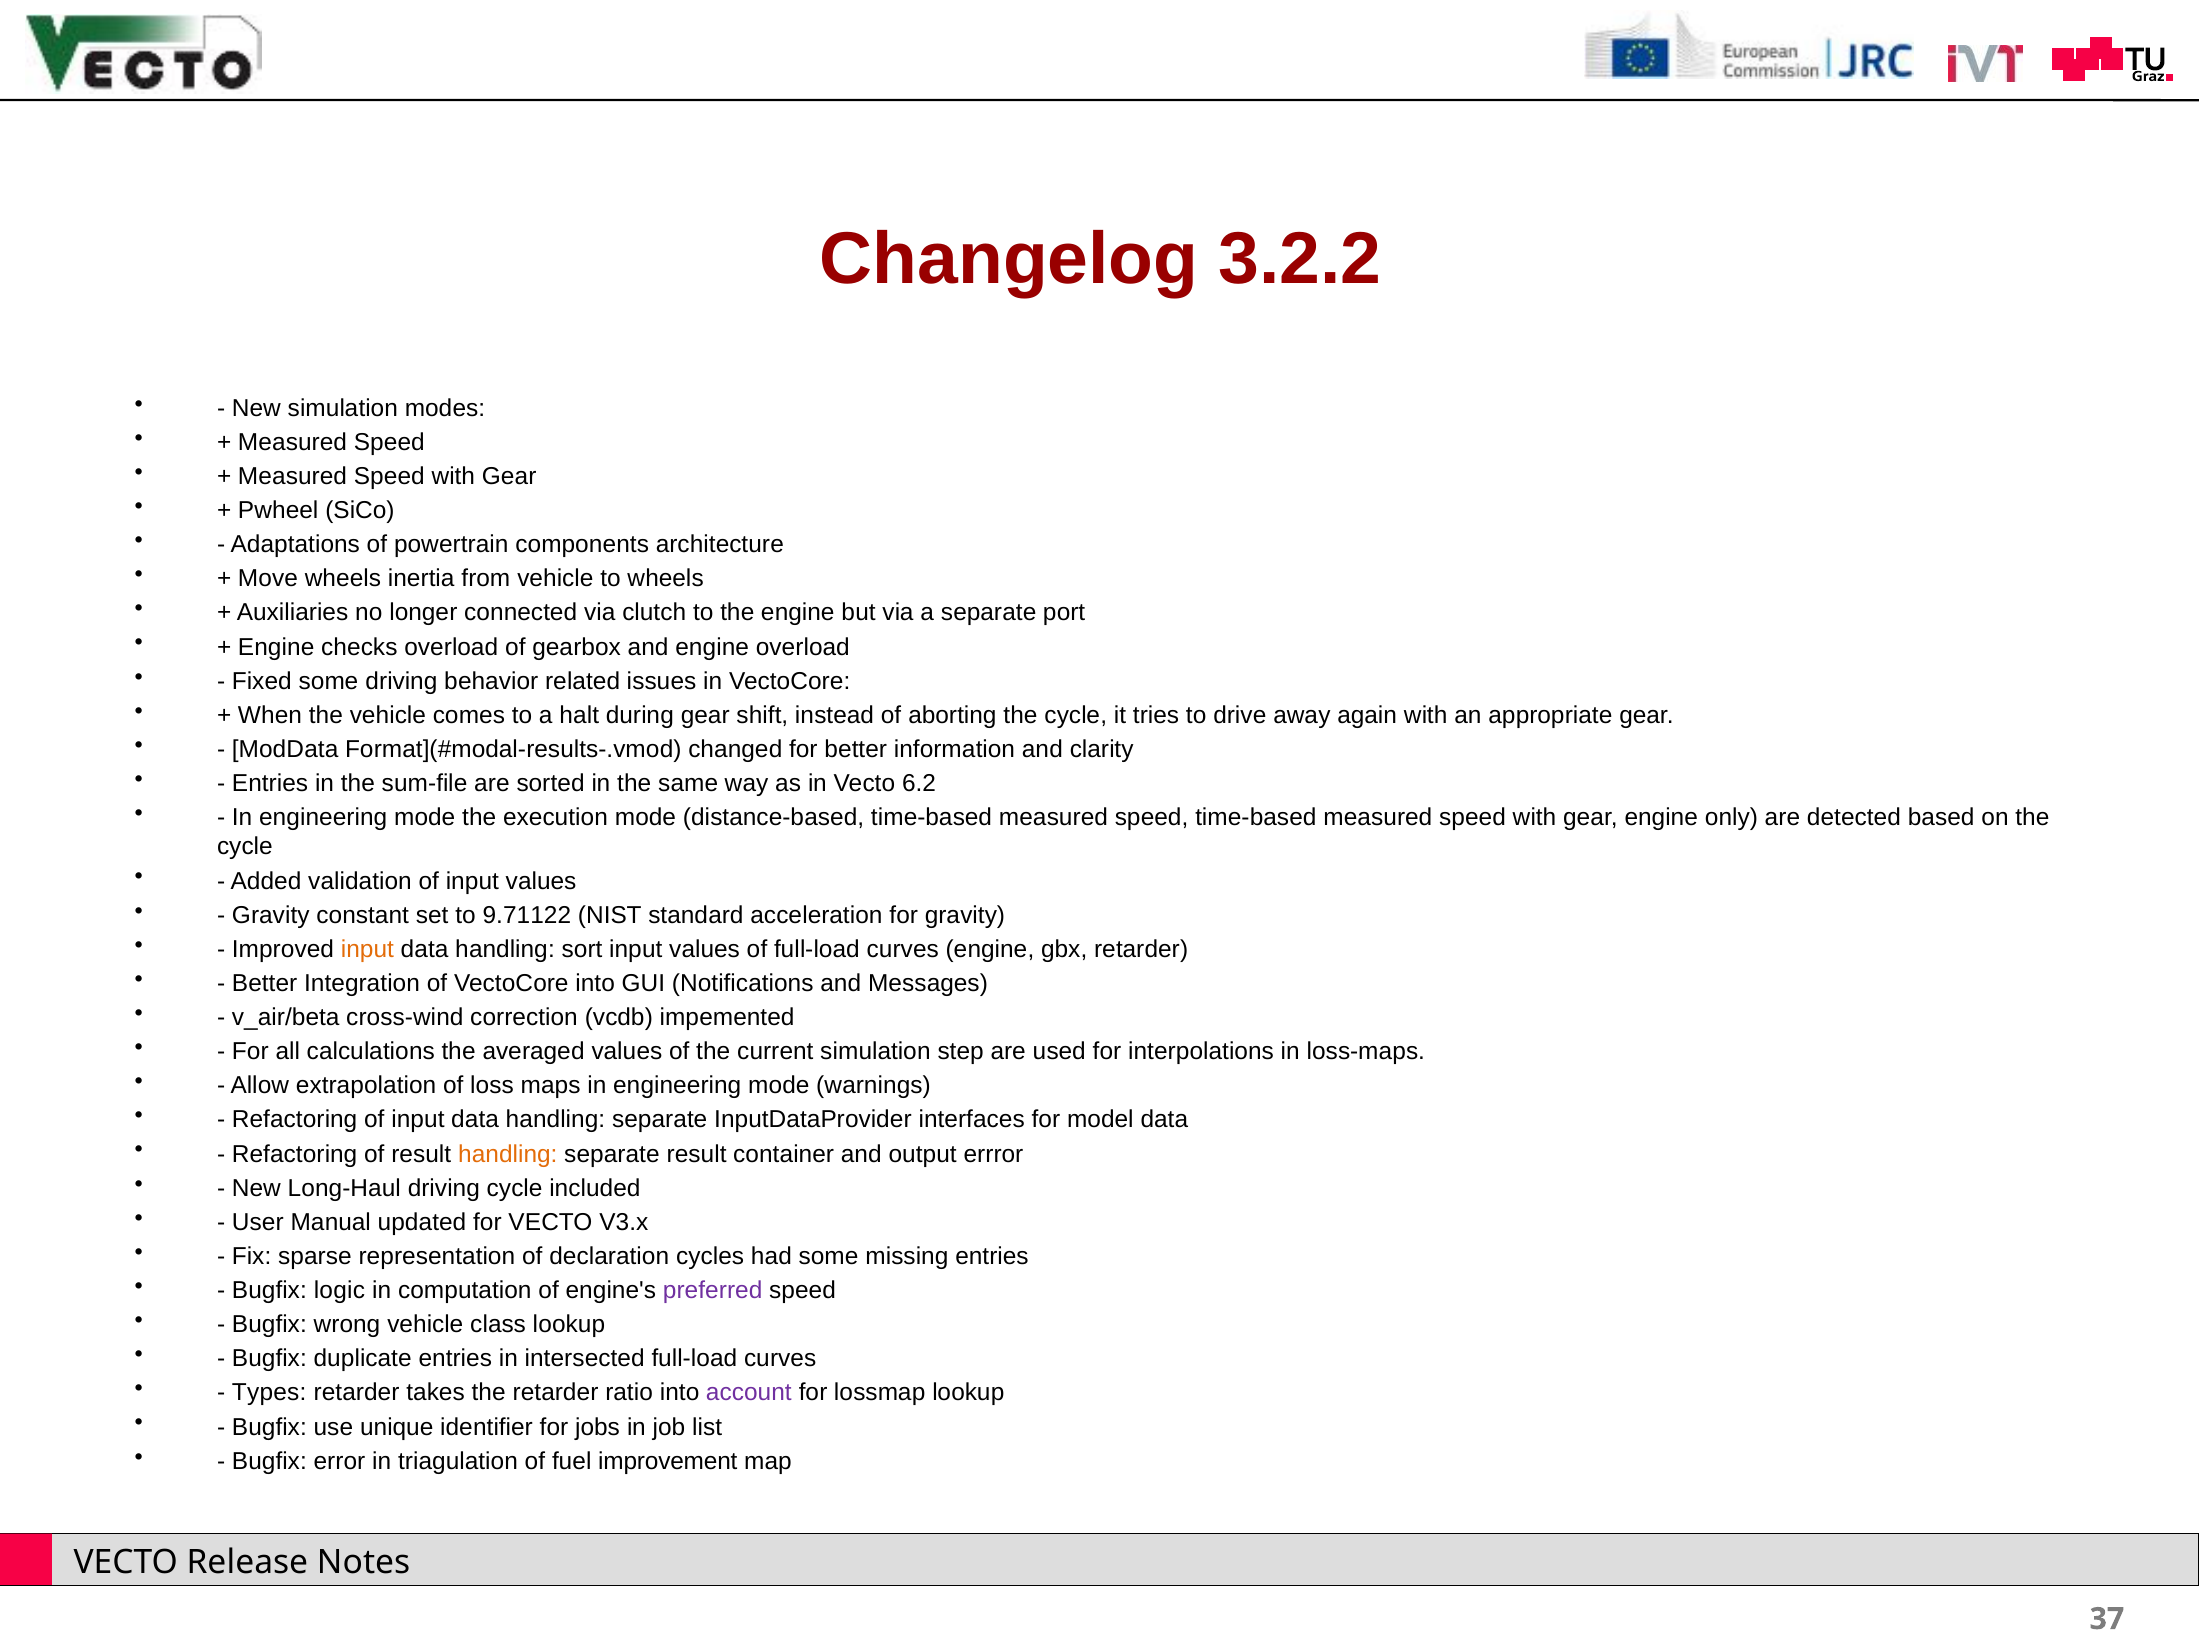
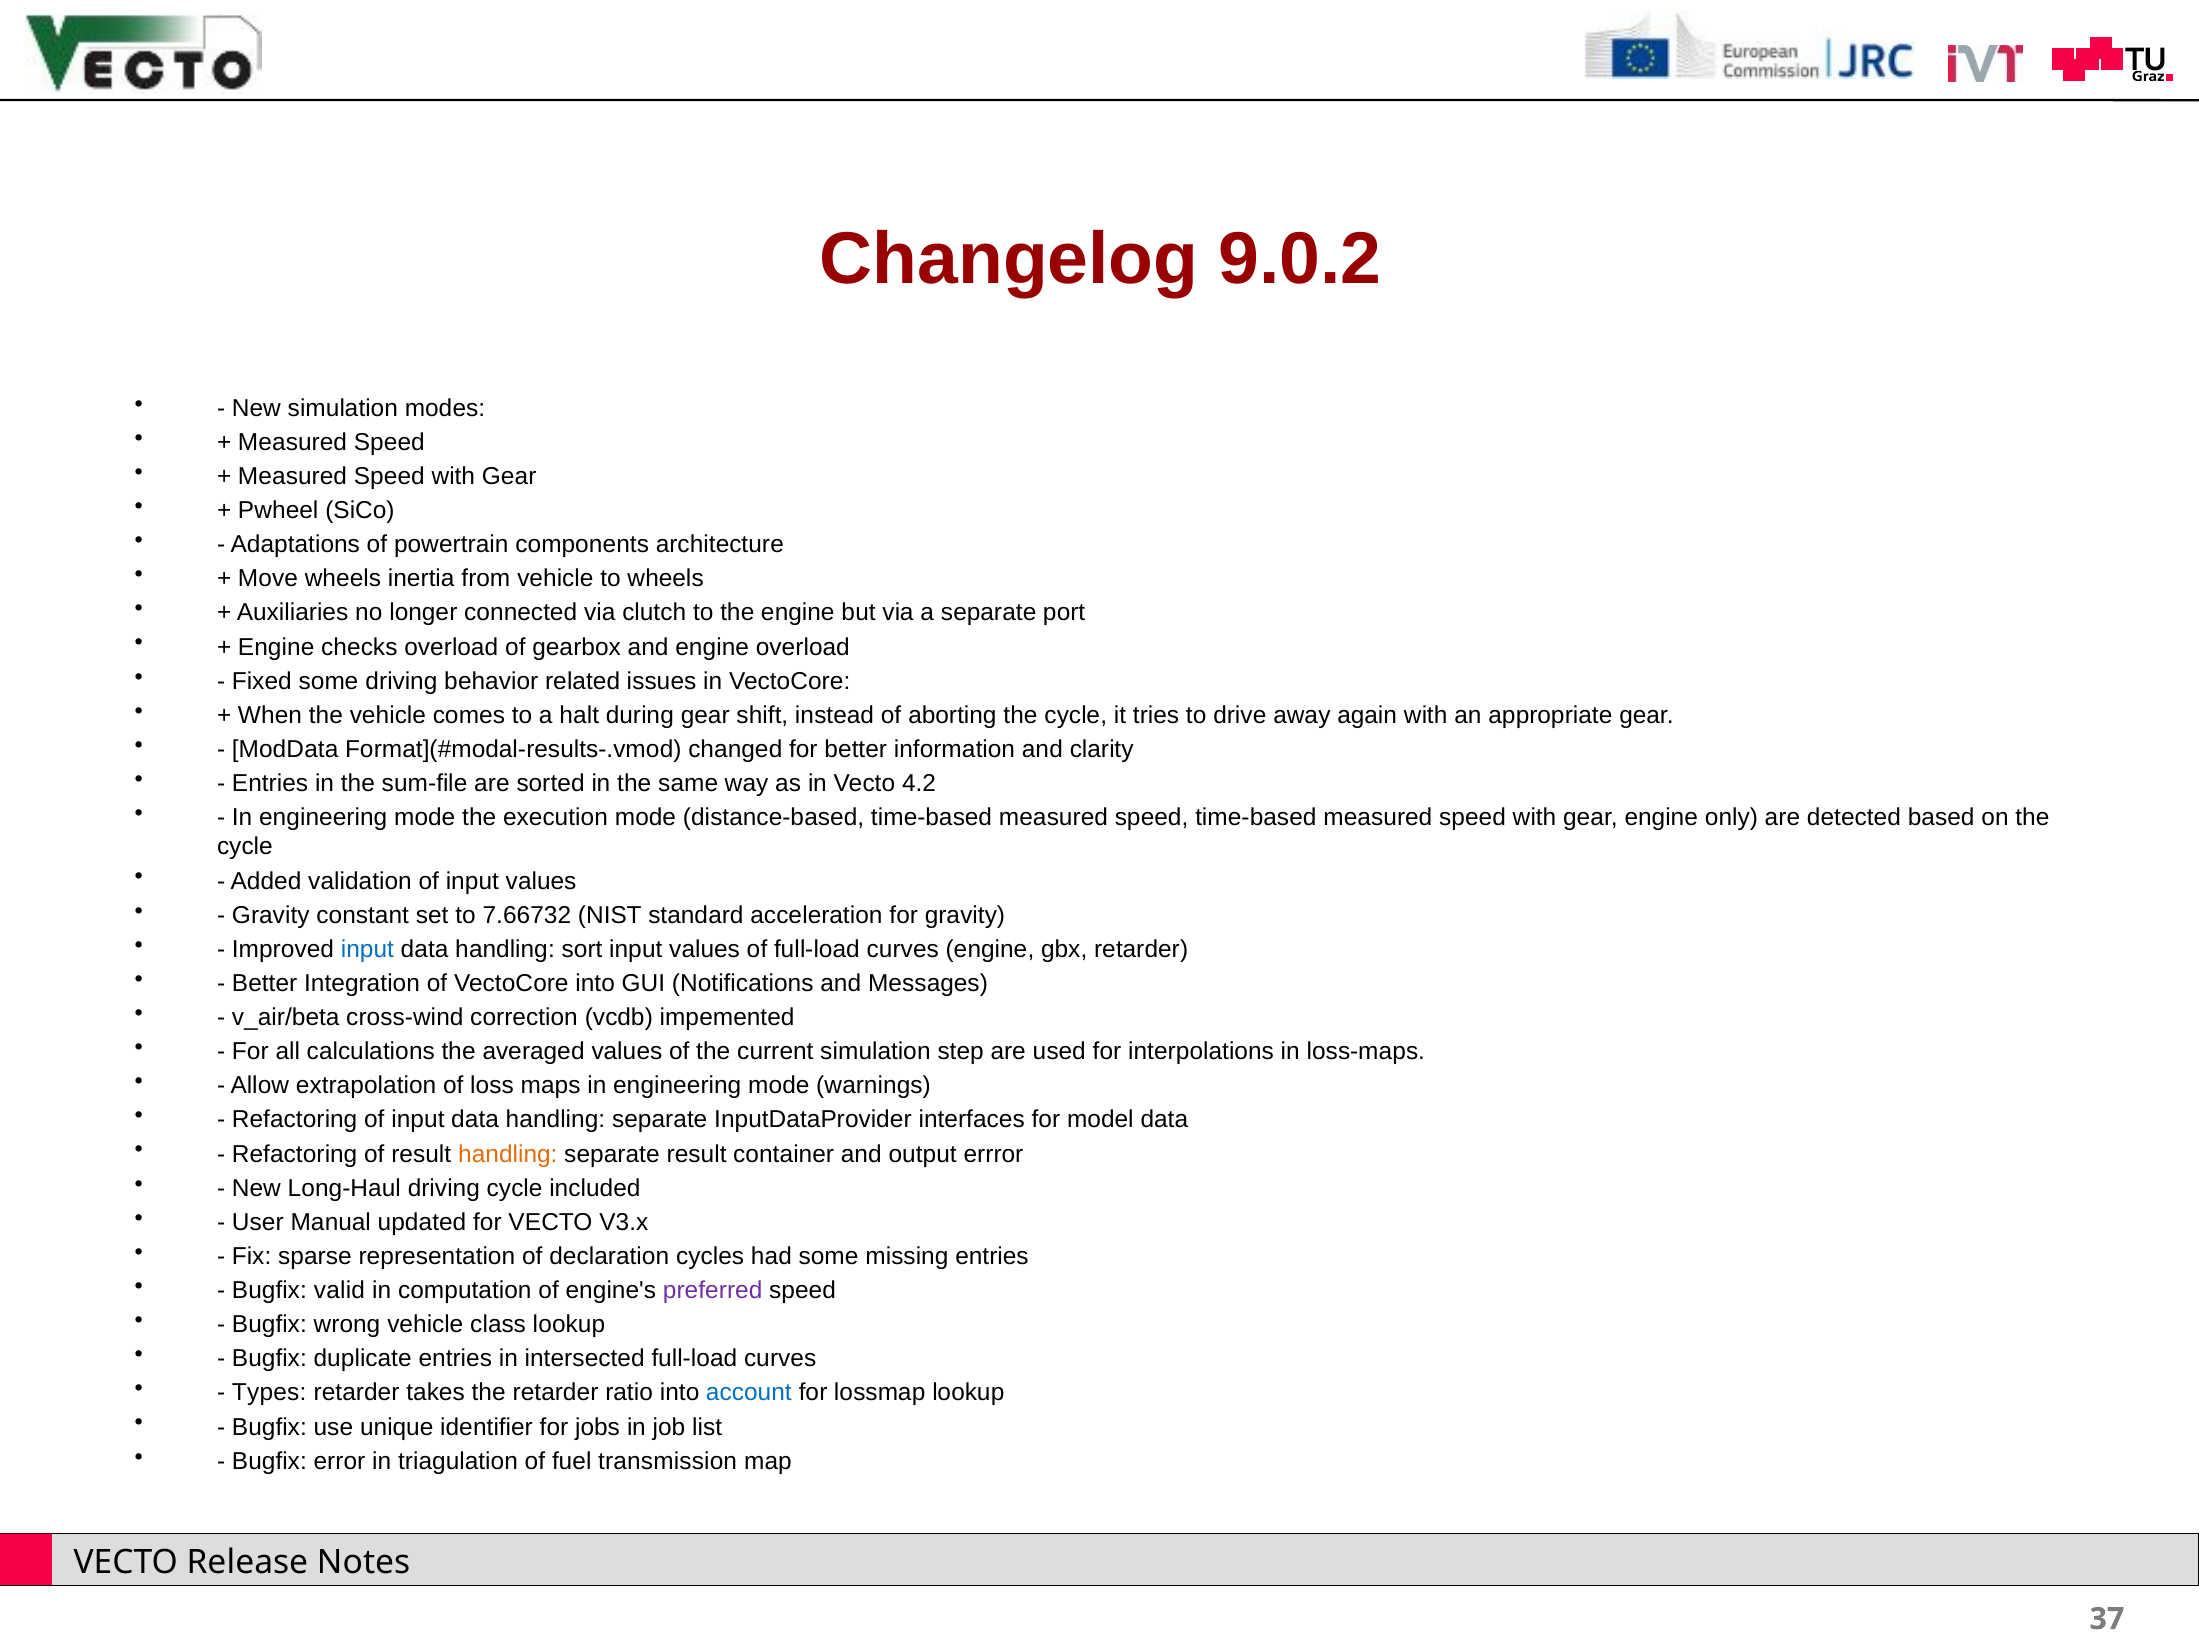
3.2.2: 3.2.2 -> 9.0.2
6.2: 6.2 -> 4.2
9.71122: 9.71122 -> 7.66732
input at (367, 949) colour: orange -> blue
logic: logic -> valid
account colour: purple -> blue
improvement: improvement -> transmission
